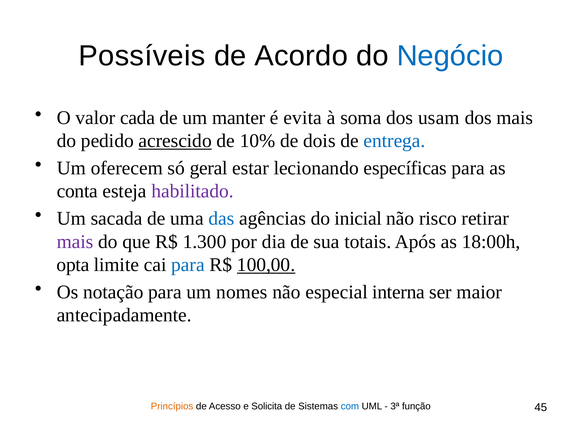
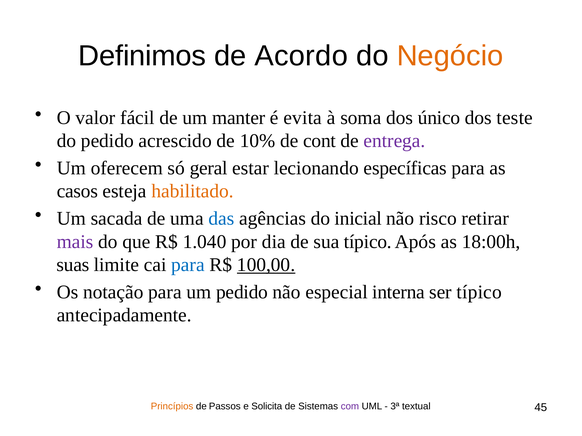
Possíveis: Possíveis -> Definimos
Negócio colour: blue -> orange
cada: cada -> fácil
usam: usam -> único
dos mais: mais -> teste
acrescido underline: present -> none
dois: dois -> cont
entrega colour: blue -> purple
conta: conta -> casos
habilitado colour: purple -> orange
1.300: 1.300 -> 1.040
sua totais: totais -> típico
opta: opta -> suas
um nomes: nomes -> pedido
ser maior: maior -> típico
Acesso: Acesso -> Passos
com colour: blue -> purple
função: função -> textual
